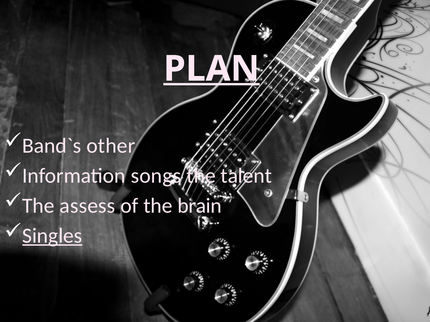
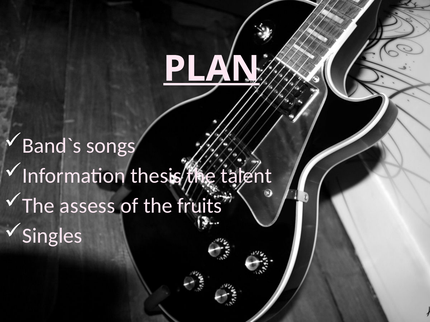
other: other -> songs
songs: songs -> thesis
brain: brain -> fruits
Singles underline: present -> none
